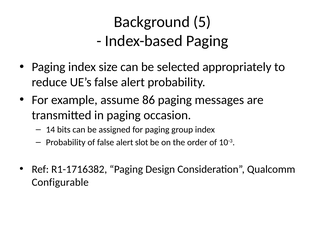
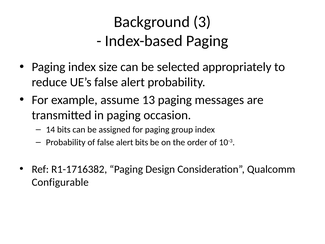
5: 5 -> 3
86: 86 -> 13
alert slot: slot -> bits
